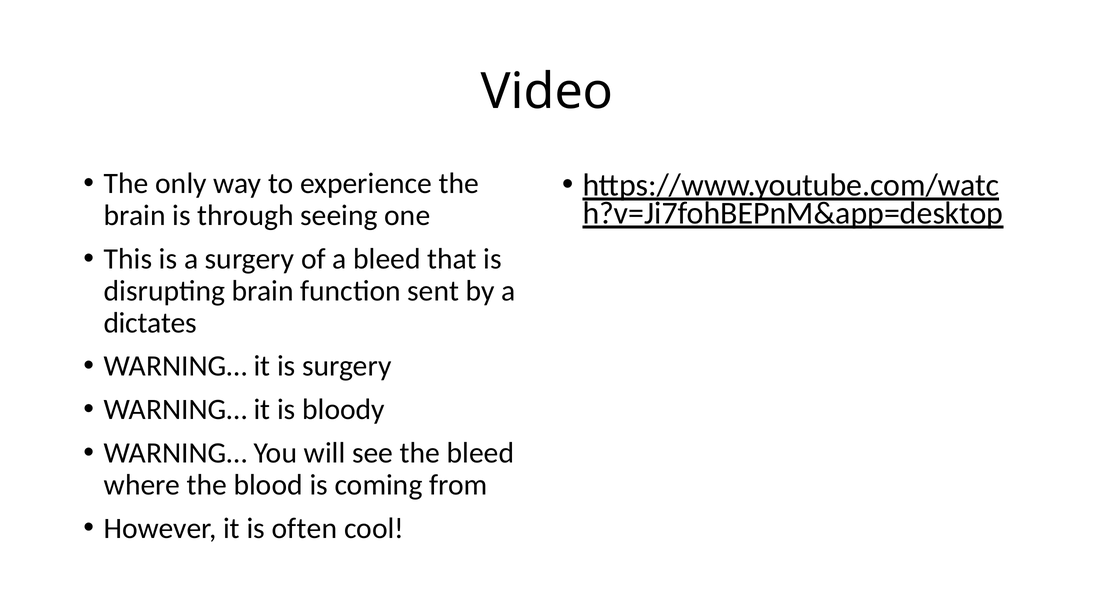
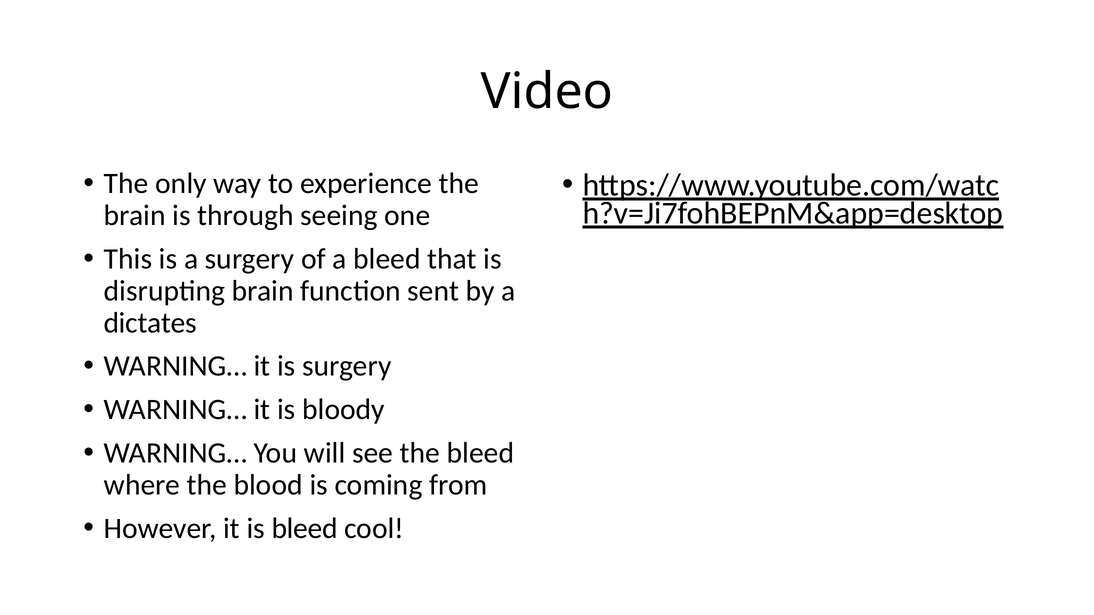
is often: often -> bleed
